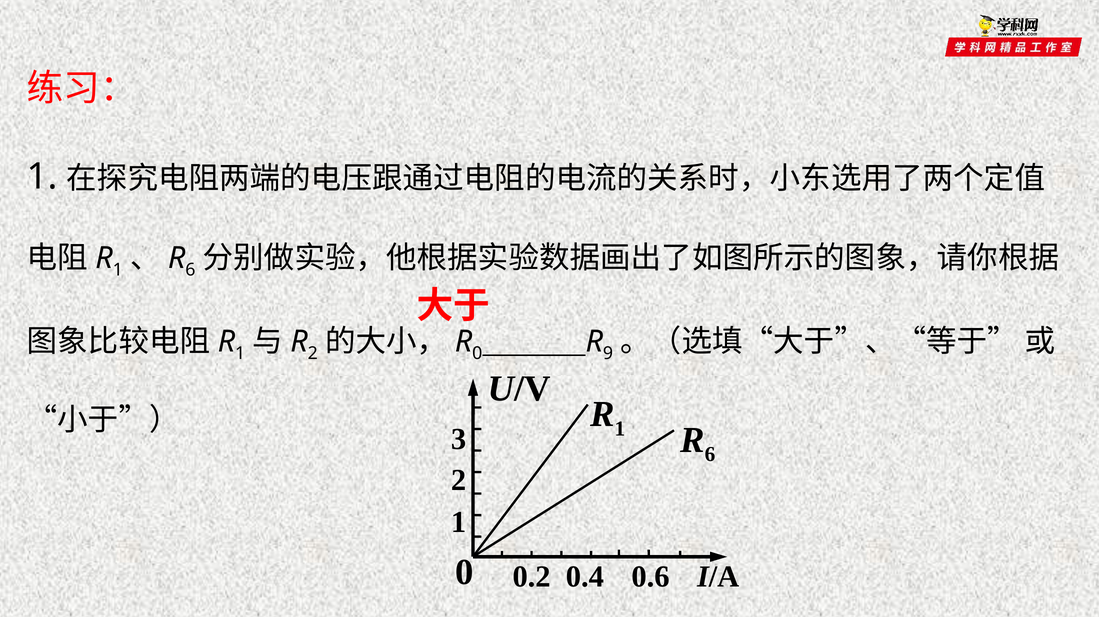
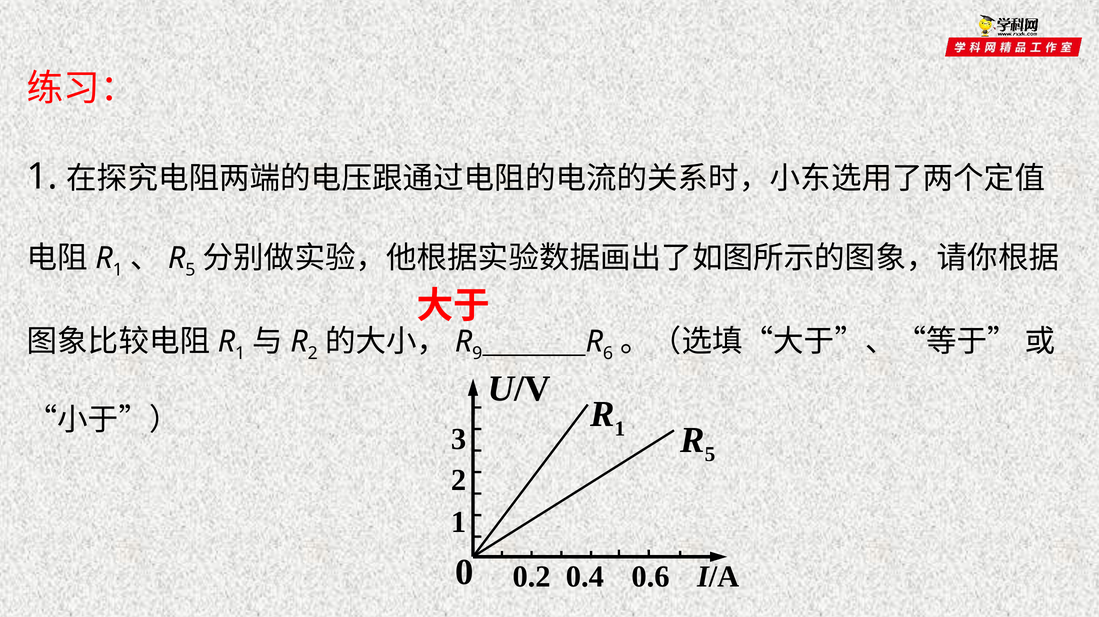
6 at (190, 270): 6 -> 5
0 at (477, 353): 0 -> 9
9: 9 -> 6
6 at (710, 454): 6 -> 5
